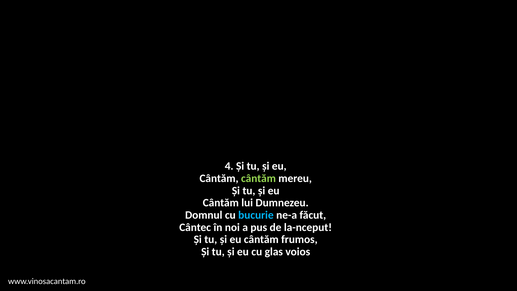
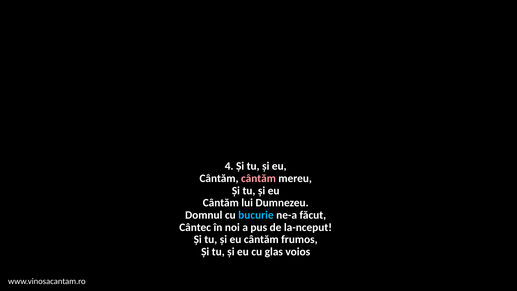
cântăm at (258, 178) colour: light green -> pink
